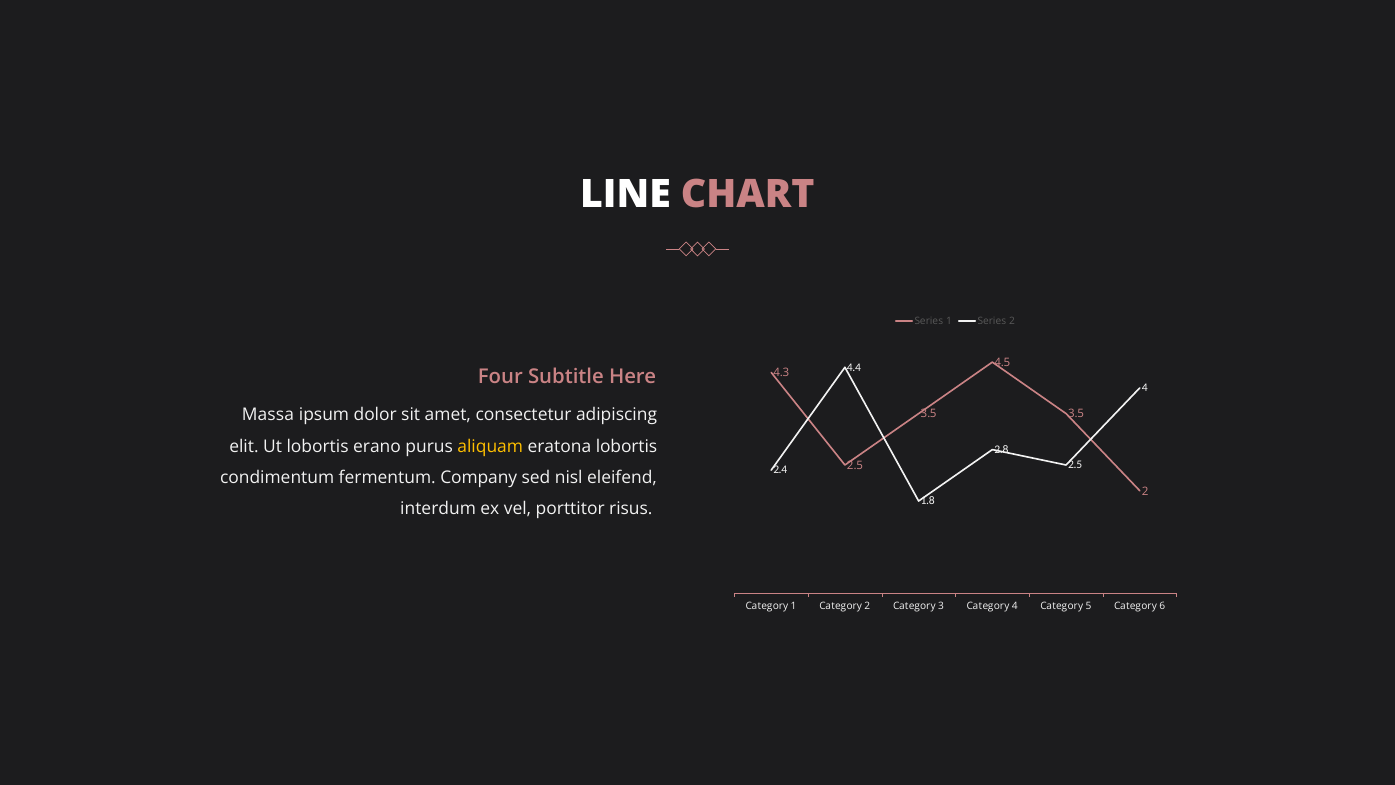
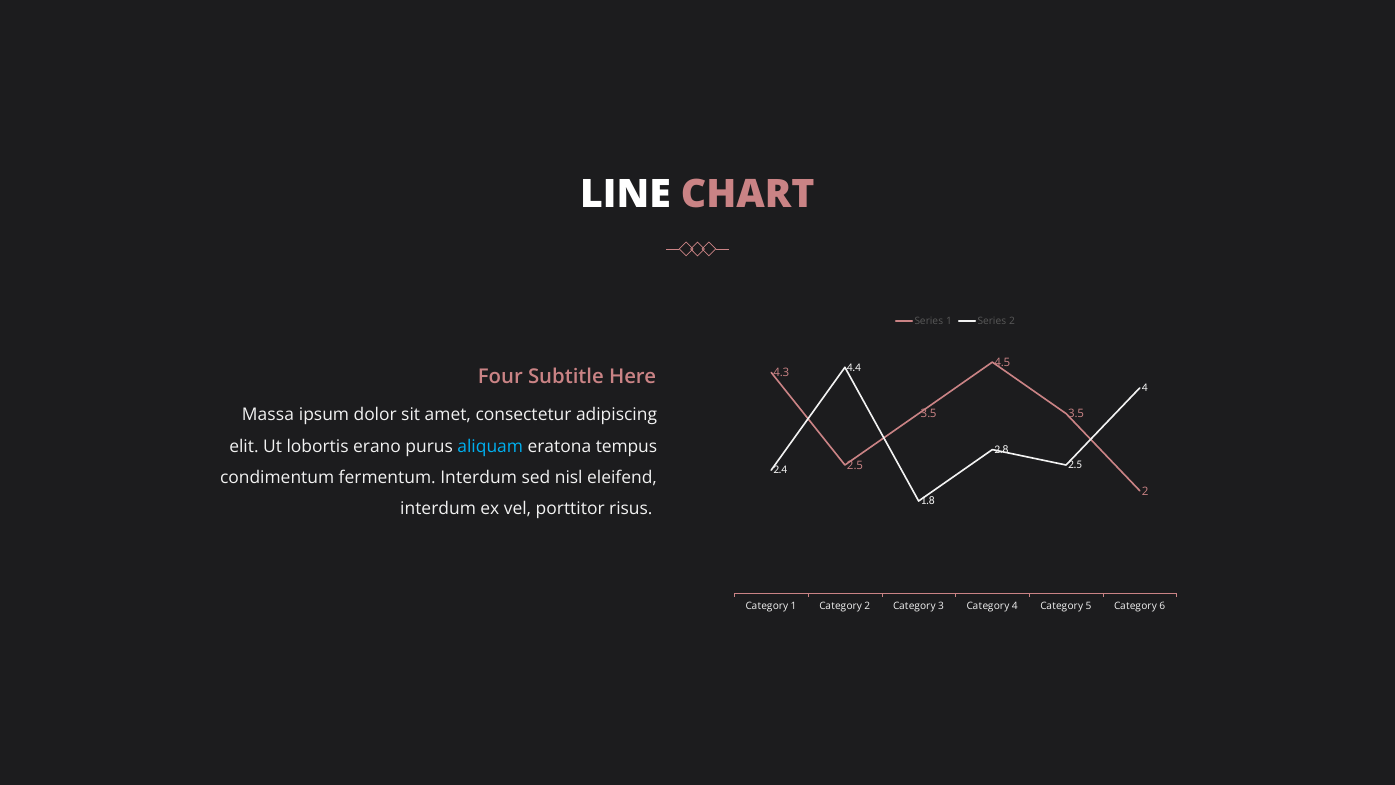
aliquam colour: yellow -> light blue
eratona lobortis: lobortis -> tempus
fermentum Company: Company -> Interdum
